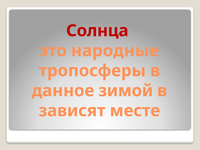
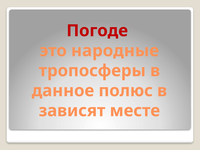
Солнца: Солнца -> Погоде
зимой: зимой -> полюс
